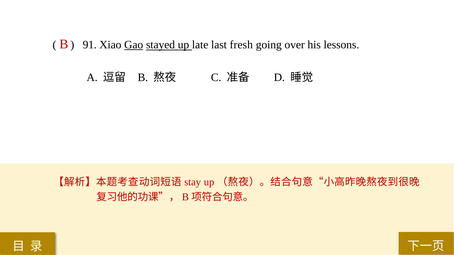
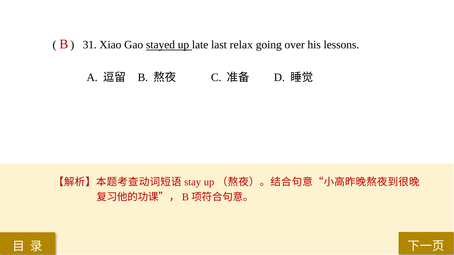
91: 91 -> 31
Gao underline: present -> none
fresh: fresh -> relax
